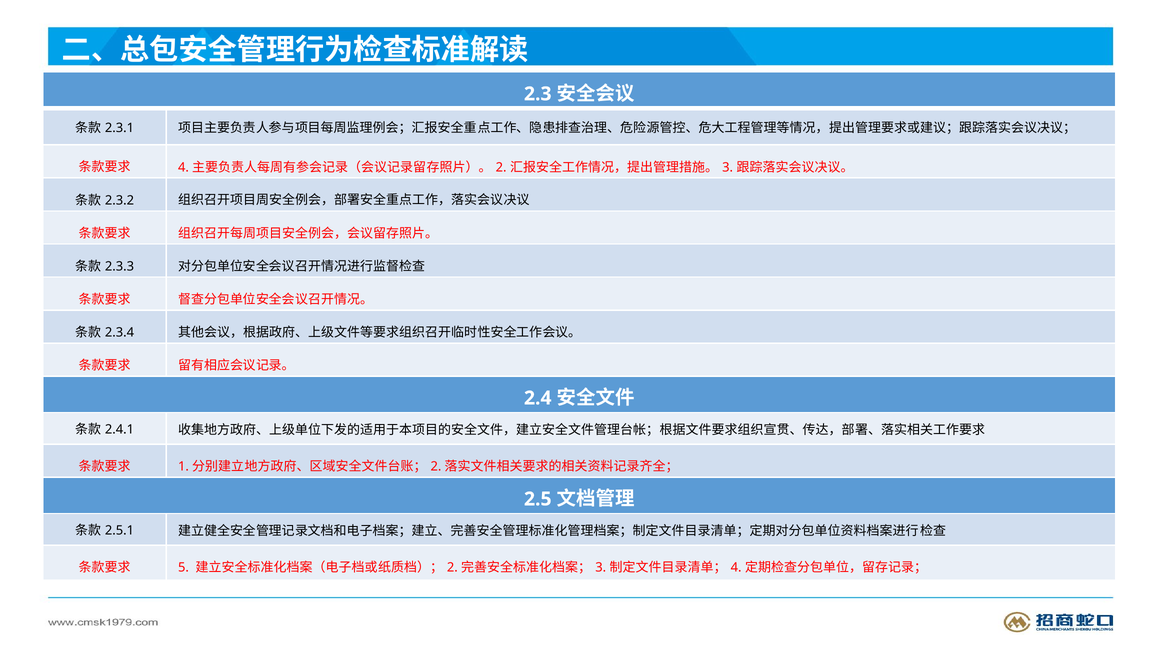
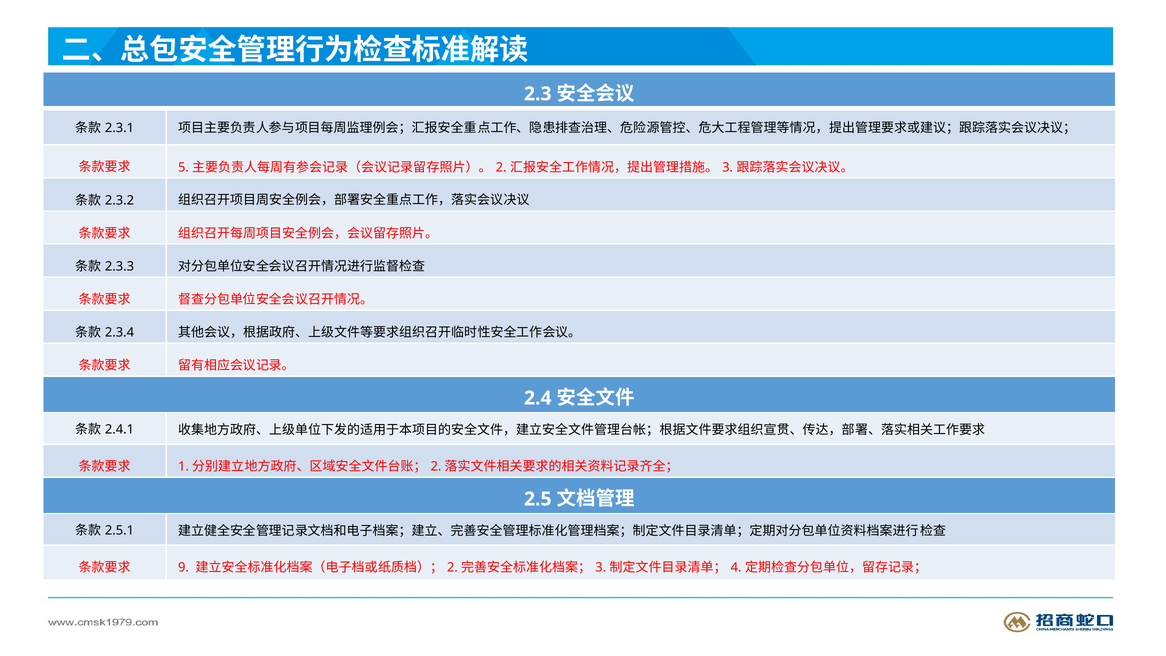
4 at (183, 167): 4 -> 5
5: 5 -> 9
